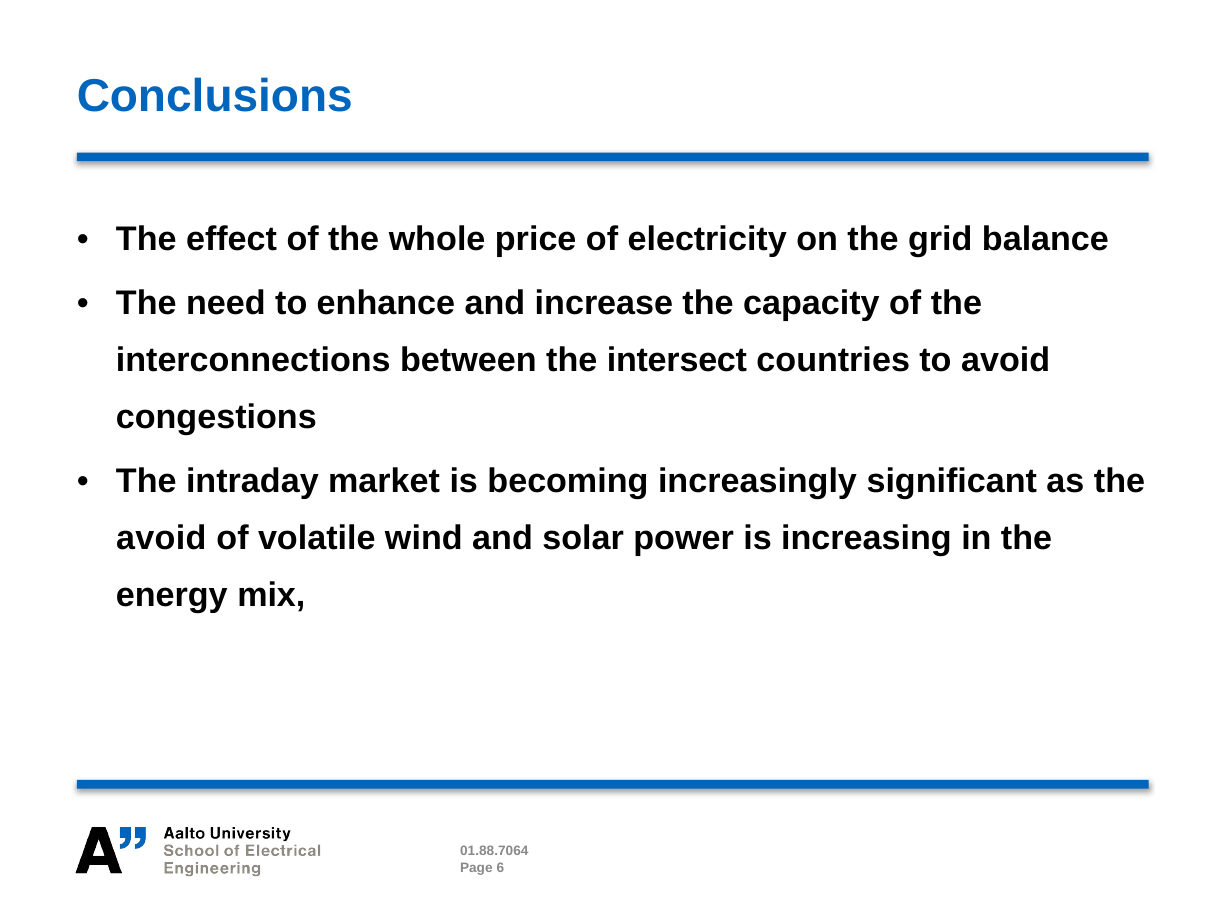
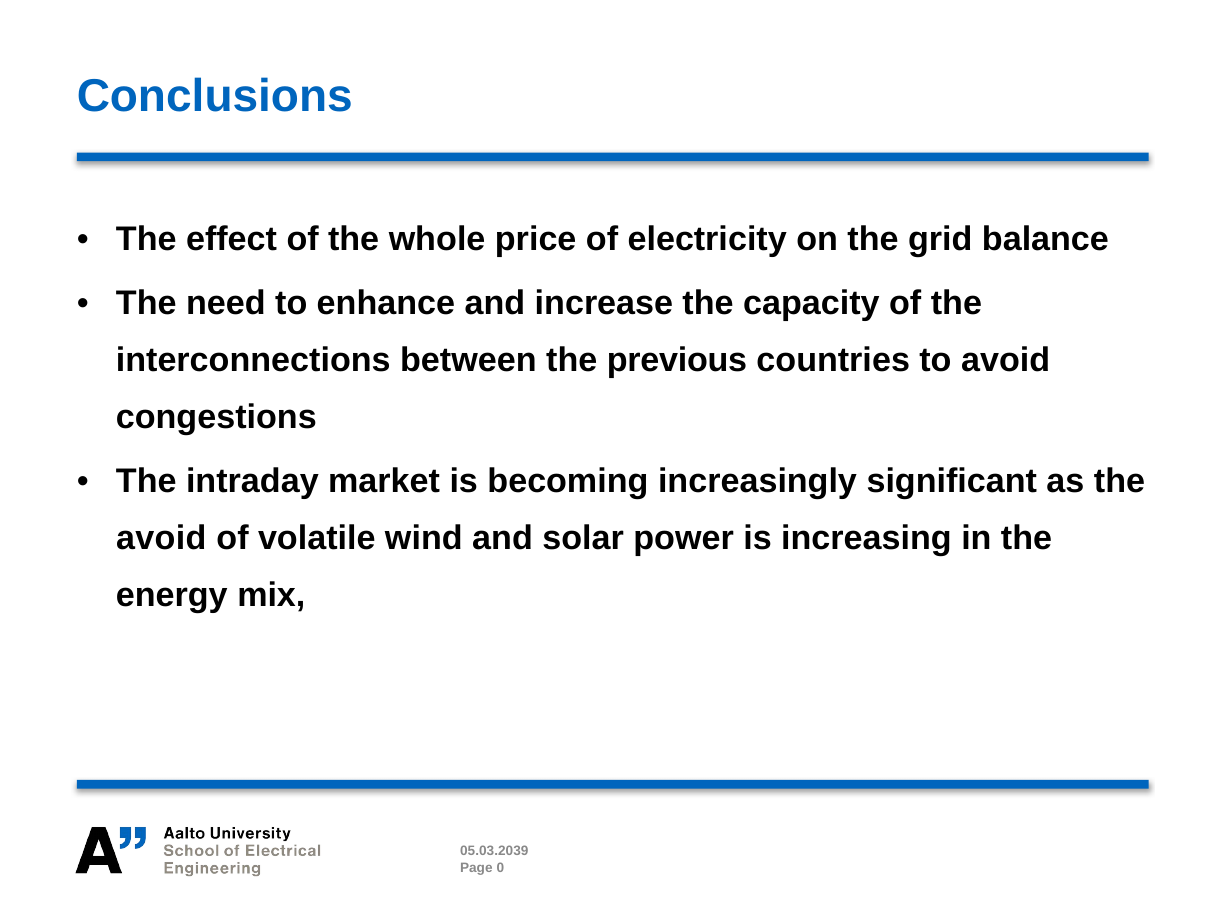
intersect: intersect -> previous
01.88.7064: 01.88.7064 -> 05.03.2039
6: 6 -> 0
